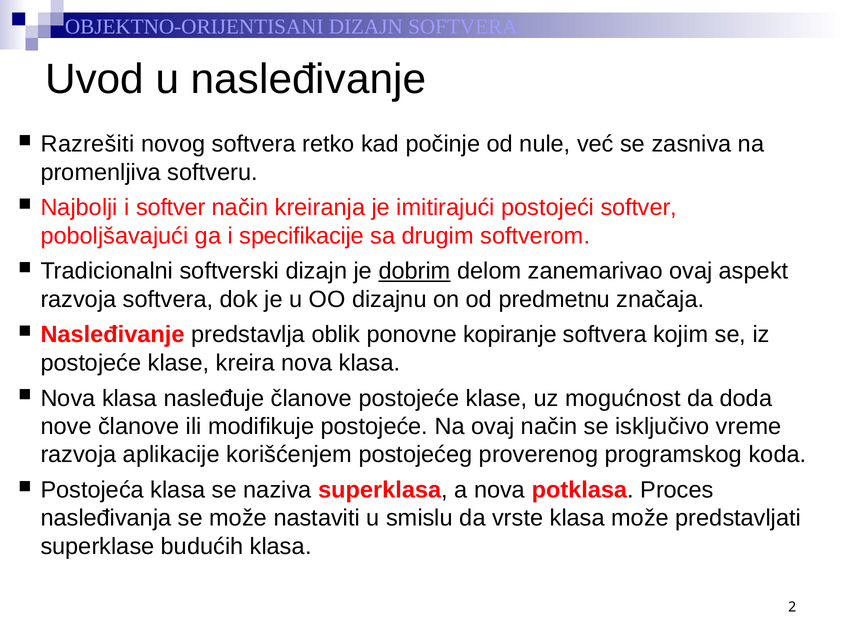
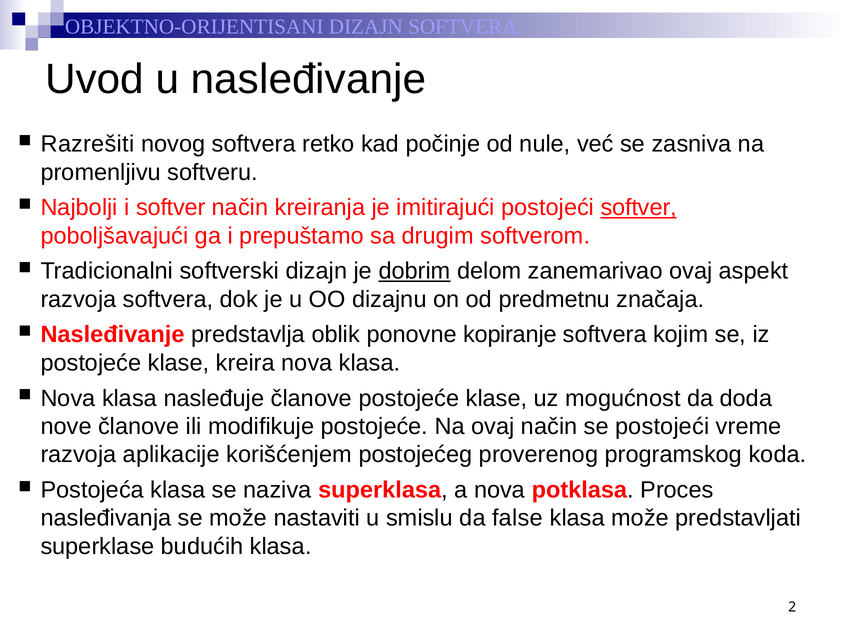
promenljiva: promenljiva -> promenljivu
softver at (639, 208) underline: none -> present
specifikacije: specifikacije -> prepuštamo
se isključivo: isključivo -> postojeći
vrste: vrste -> false
